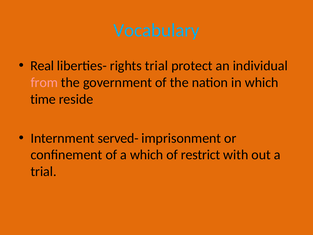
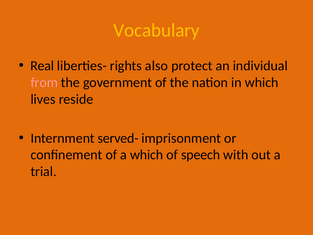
Vocabulary colour: light blue -> yellow
rights trial: trial -> also
time: time -> lives
restrict: restrict -> speech
